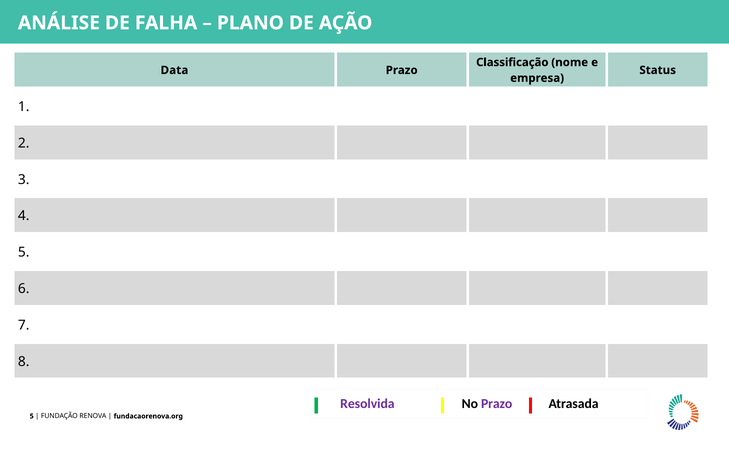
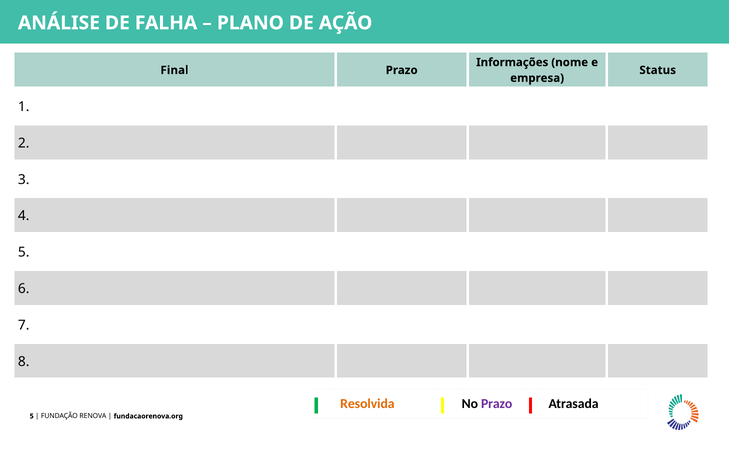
Classificação: Classificação -> Informações
Data: Data -> Final
Resolvida colour: purple -> orange
